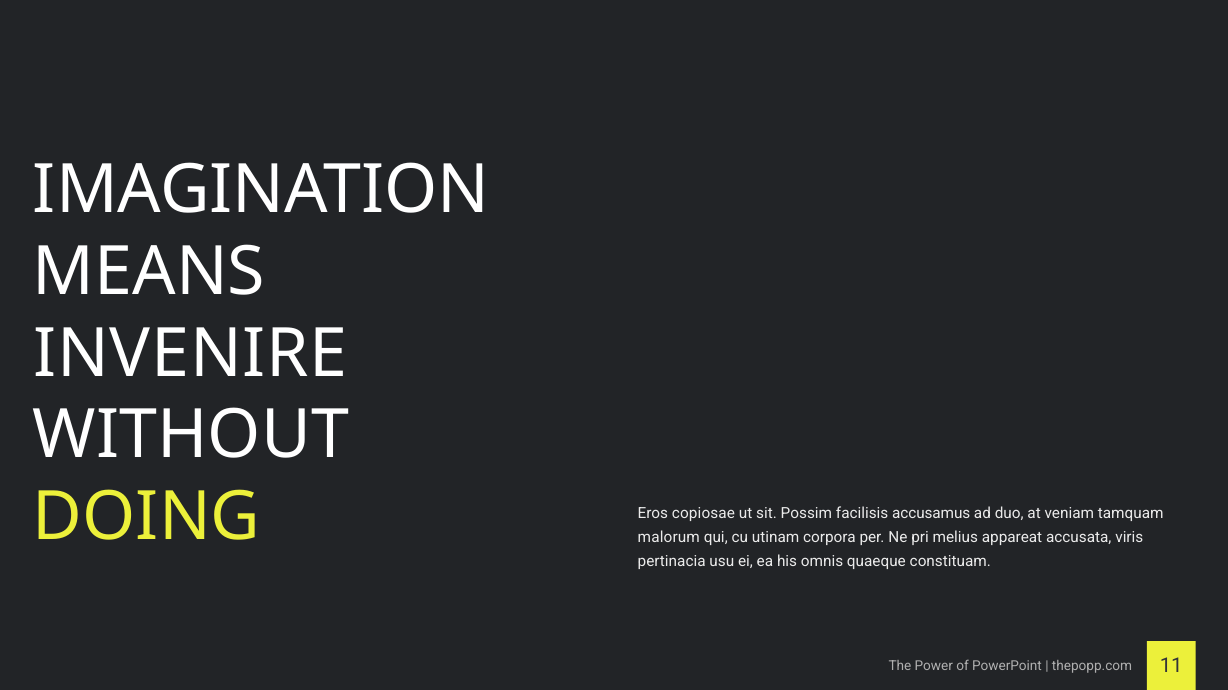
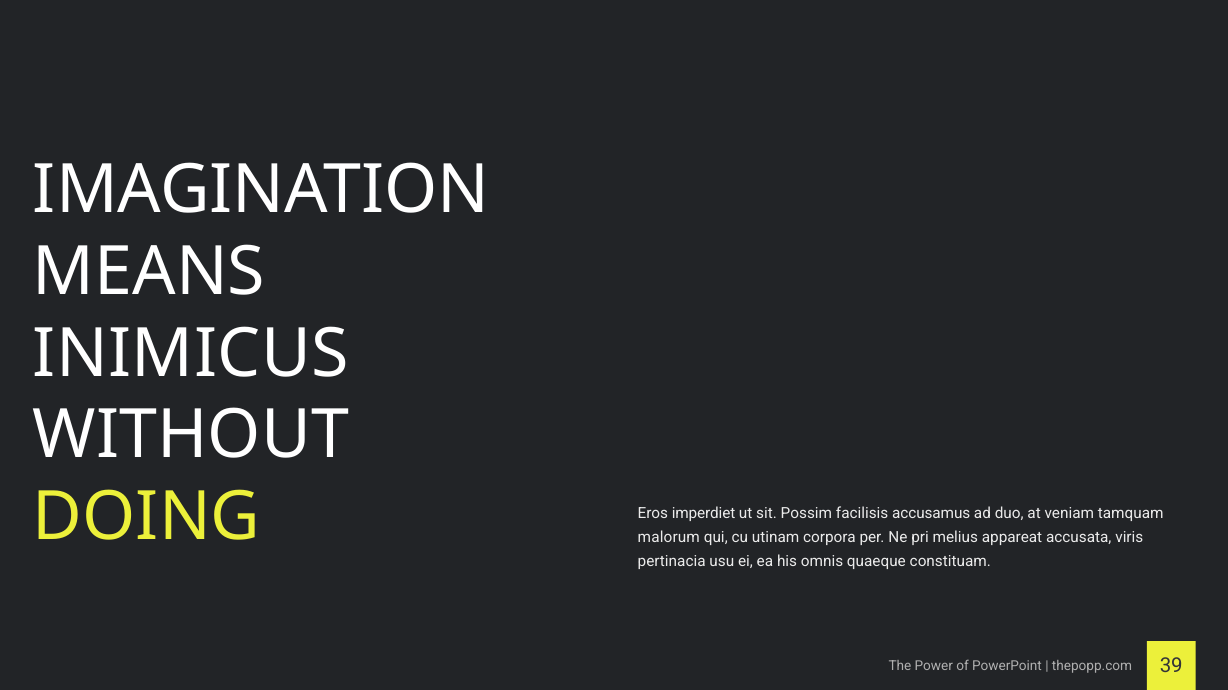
INVENIRE: INVENIRE -> INIMICUS
copiosae: copiosae -> imperdiet
11: 11 -> 39
